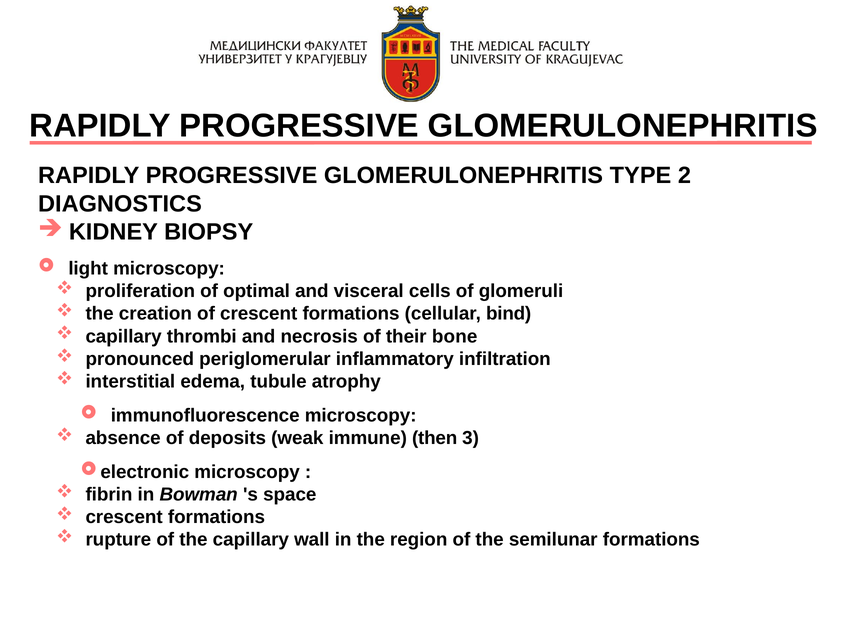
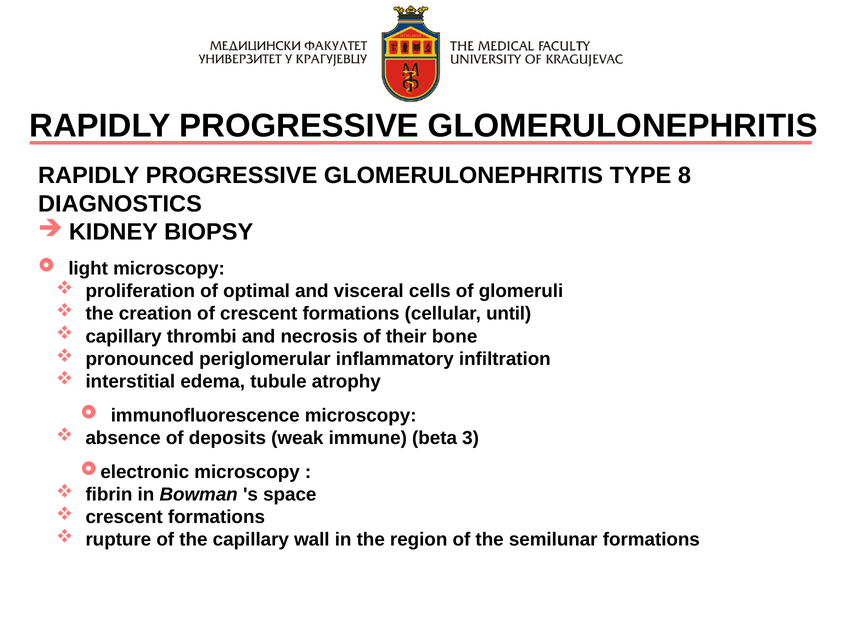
2: 2 -> 8
bind: bind -> until
then: then -> beta
